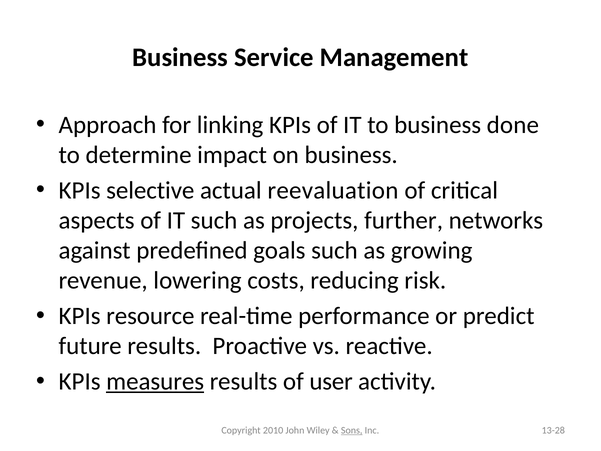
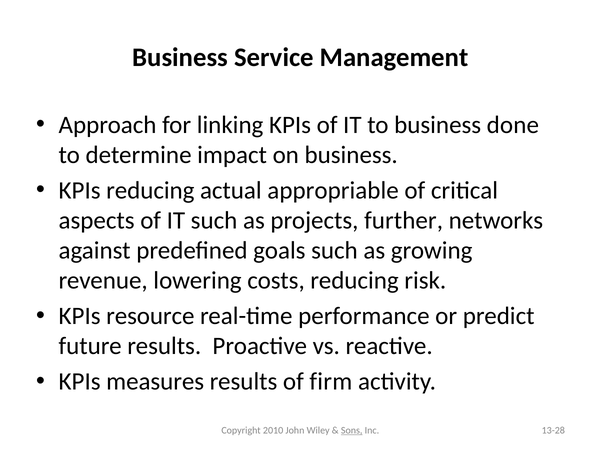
KPIs selective: selective -> reducing
reevaluation: reevaluation -> appropriable
measures underline: present -> none
user: user -> firm
